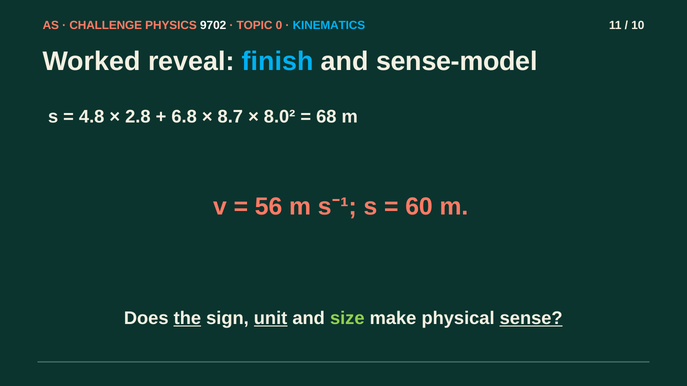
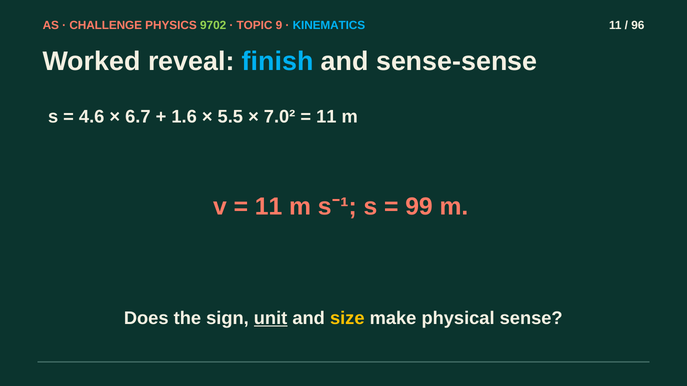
9702 colour: white -> light green
0: 0 -> 9
10: 10 -> 96
sense-model: sense-model -> sense-sense
4.8: 4.8 -> 4.6
2.8: 2.8 -> 6.7
6.8: 6.8 -> 1.6
8.7: 8.7 -> 5.5
8.0²: 8.0² -> 7.0²
68 at (326, 117): 68 -> 11
56 at (269, 207): 56 -> 11
60: 60 -> 99
the underline: present -> none
size colour: light green -> yellow
sense underline: present -> none
